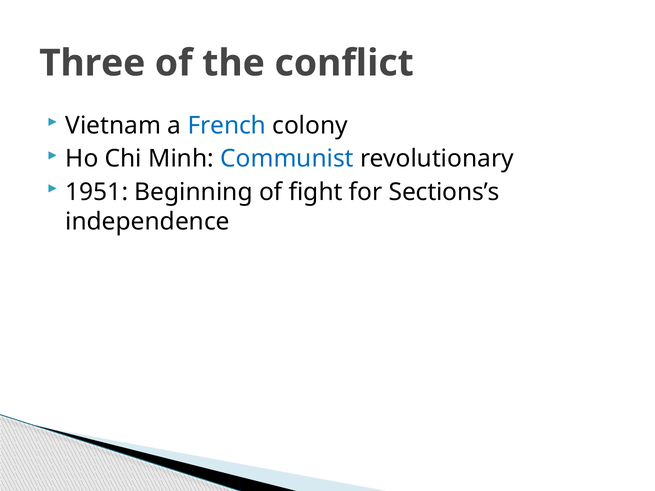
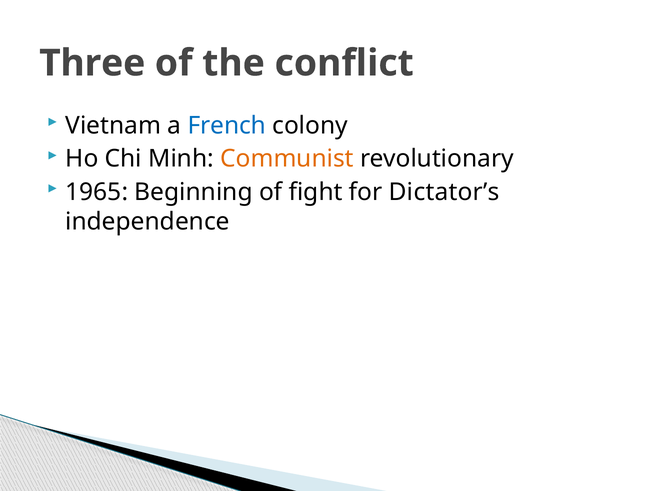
Communist colour: blue -> orange
1951: 1951 -> 1965
Sections’s: Sections’s -> Dictator’s
